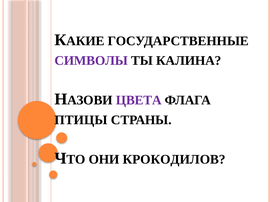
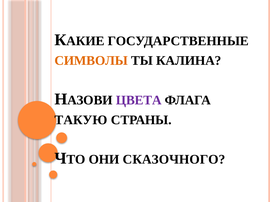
СИМВОЛЫ colour: purple -> orange
ПТИЦЫ: ПТИЦЫ -> ТАКУЮ
КРОКОДИЛОВ: КРОКОДИЛОВ -> СКАЗОЧНОГО
